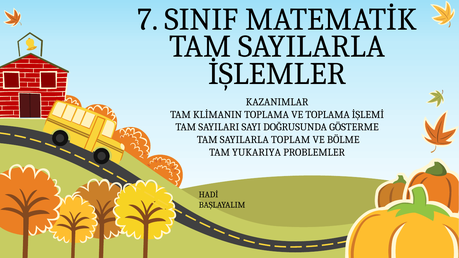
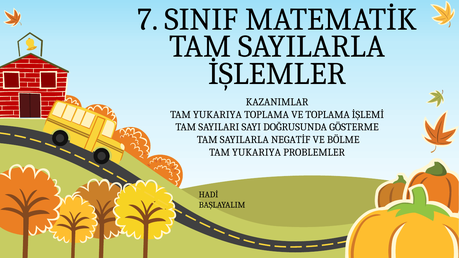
KLİMANIN at (218, 115): KLİMANIN -> YUKARIYA
TOPLAM: TOPLAM -> NEGATİF
